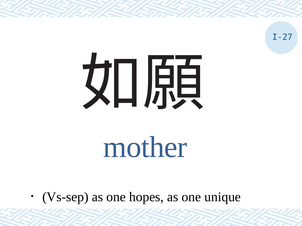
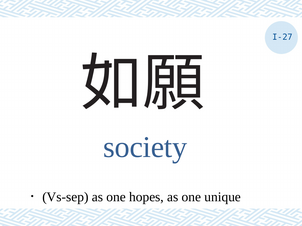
mother: mother -> society
